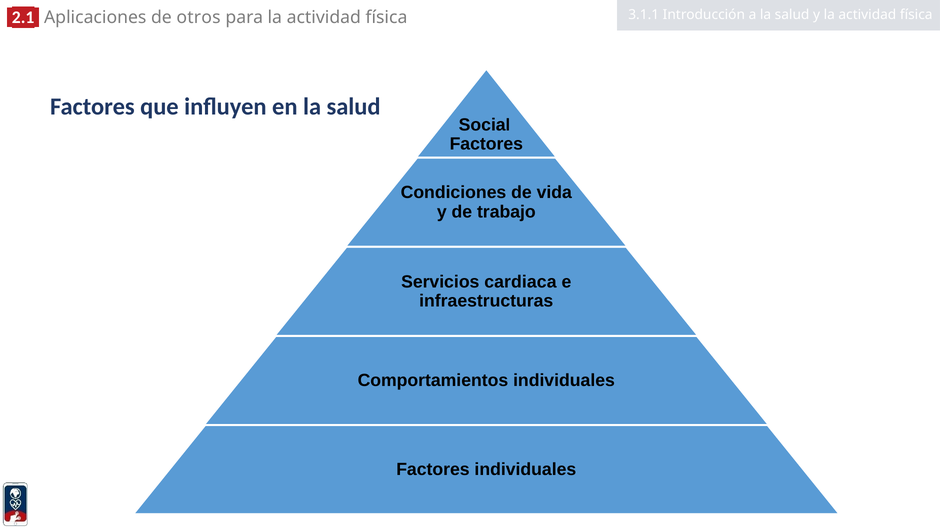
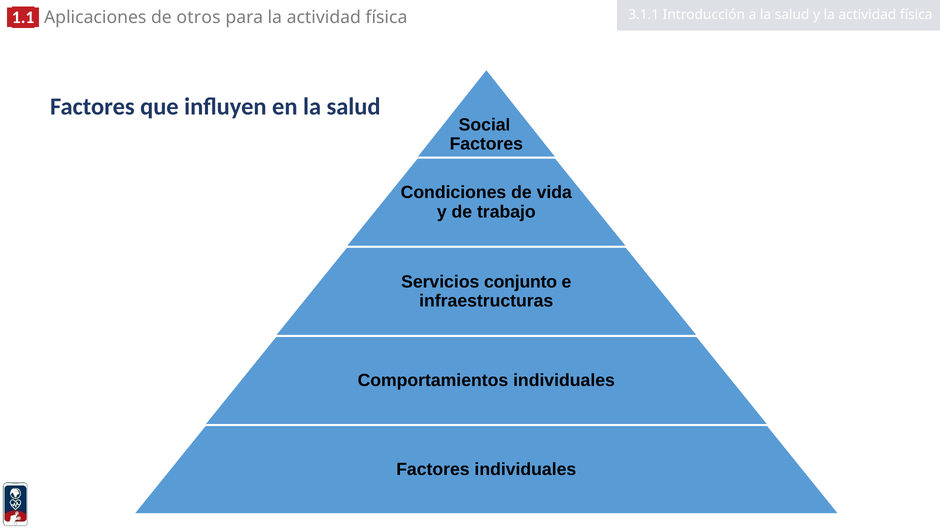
2.1: 2.1 -> 1.1
cardiaca: cardiaca -> conjunto
